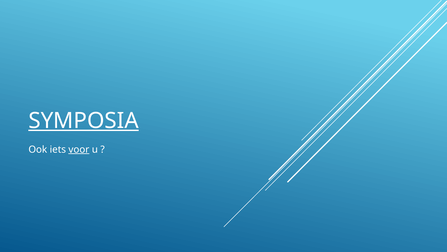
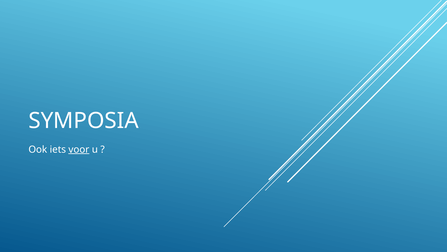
SYMPOSIA underline: present -> none
